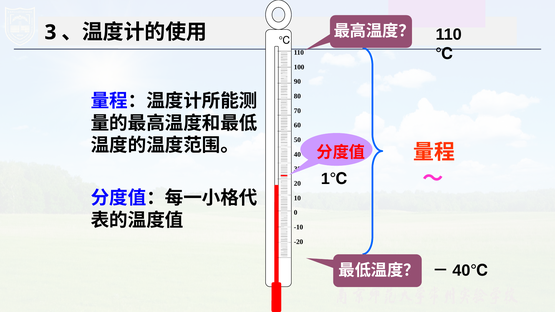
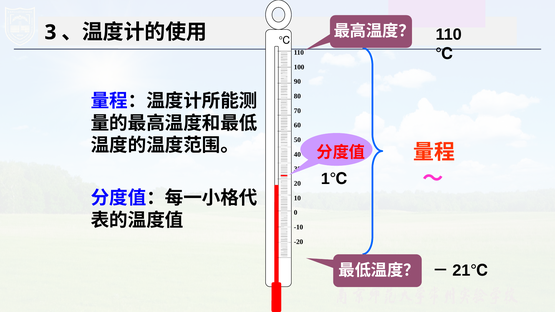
40 at (461, 271): 40 -> 21
